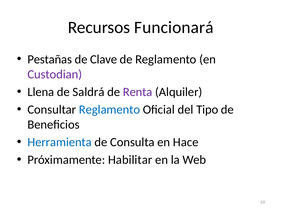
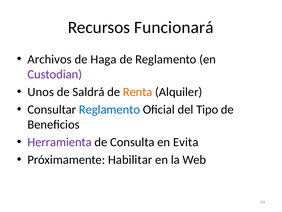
Pestañas: Pestañas -> Archivos
Clave: Clave -> Haga
Llena: Llena -> Unos
Renta colour: purple -> orange
Herramienta colour: blue -> purple
Hace: Hace -> Evita
